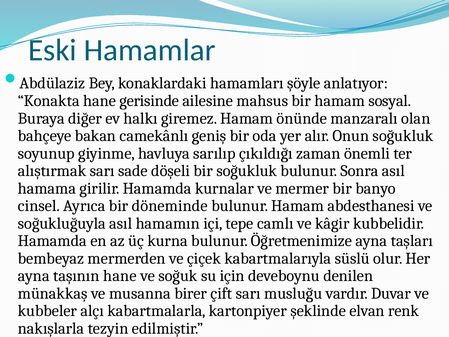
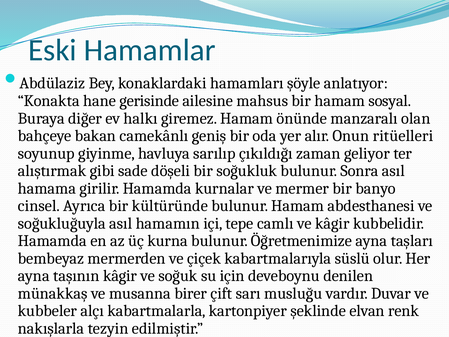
Onun soğukluk: soğukluk -> ritüelleri
önemli: önemli -> geliyor
alıştırmak sarı: sarı -> gibi
döneminde: döneminde -> kültüründe
taşının hane: hane -> kâgir
